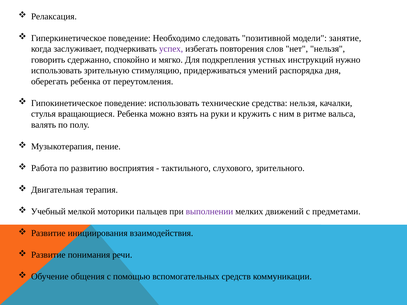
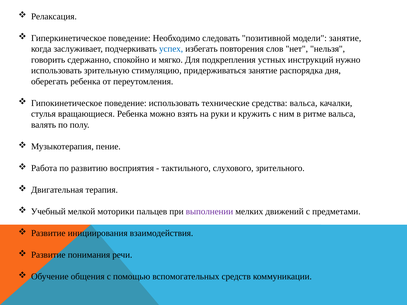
успех colour: purple -> blue
придерживаться умений: умений -> занятие
средства нельзя: нельзя -> вальса
